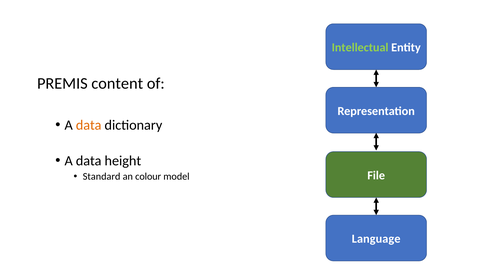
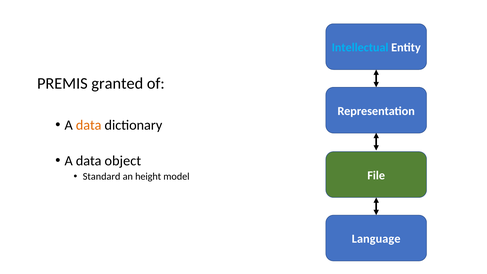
Intellectual colour: light green -> light blue
content: content -> granted
height: height -> object
colour: colour -> height
